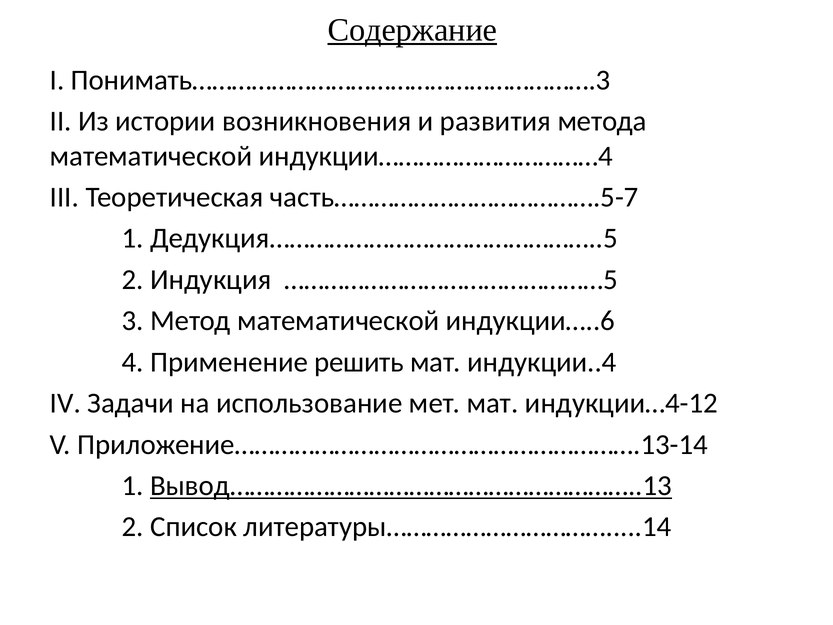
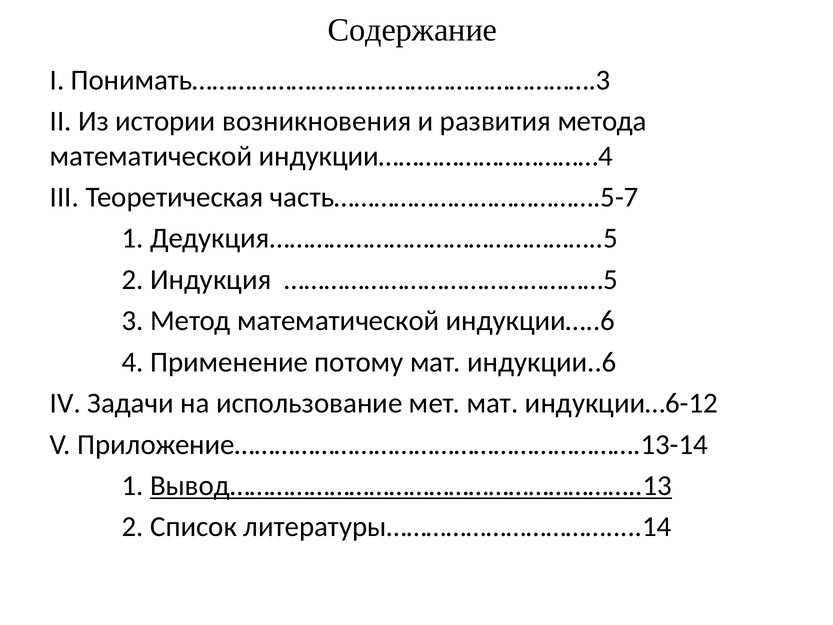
Содержание underline: present -> none
решить: решить -> потому
индукции..4: индукции..4 -> индукции..6
индукции…4-12: индукции…4-12 -> индукции…6-12
